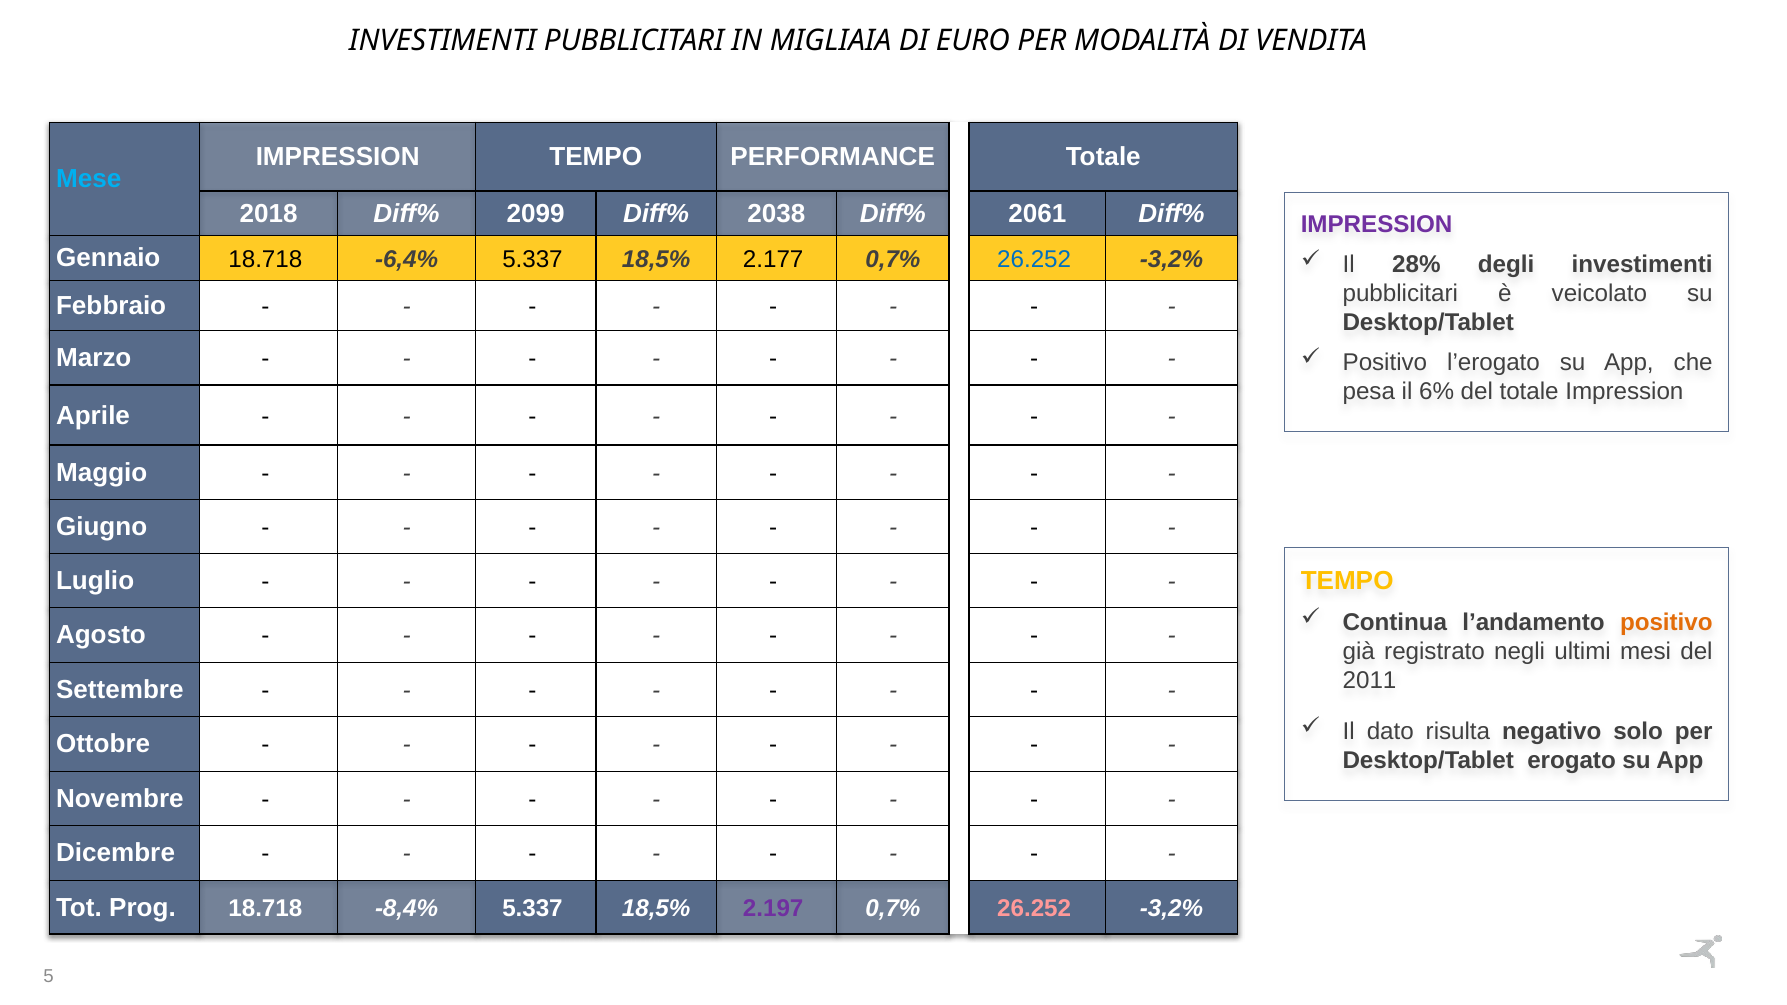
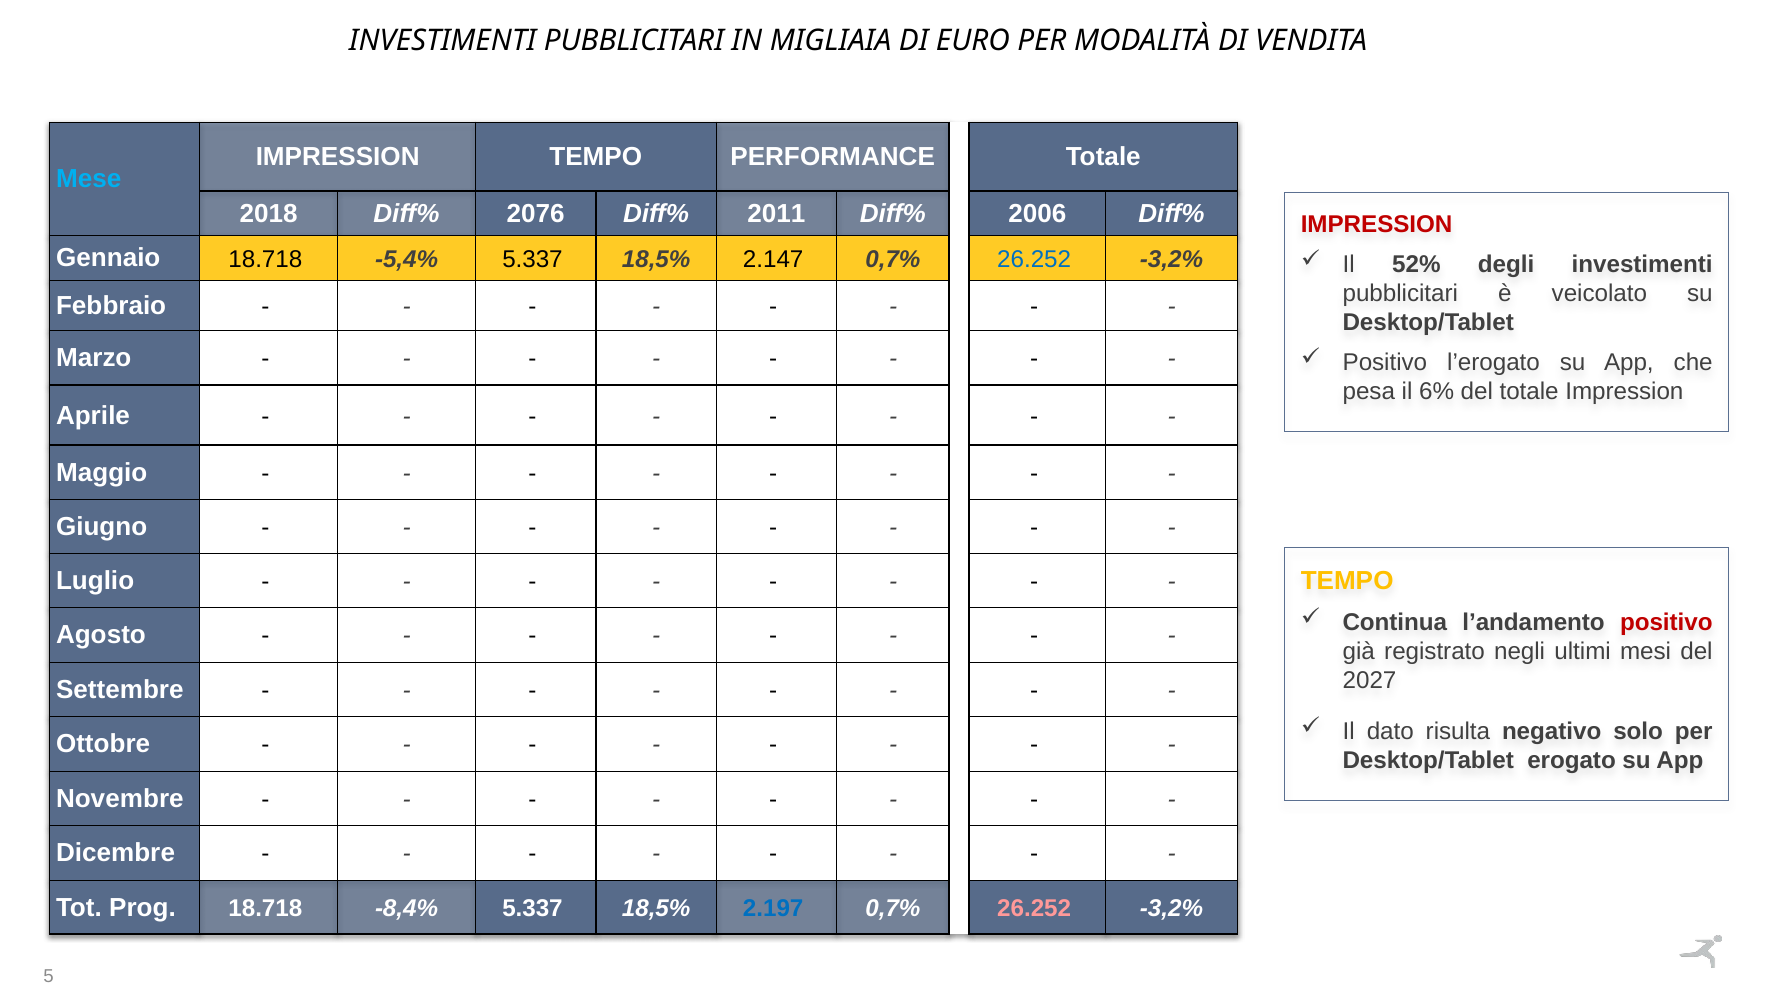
2099: 2099 -> 2076
2038: 2038 -> 2011
2061: 2061 -> 2006
IMPRESSION at (1377, 224) colour: purple -> red
-6,4%: -6,4% -> -5,4%
2.177: 2.177 -> 2.147
28%: 28% -> 52%
positivo at (1666, 623) colour: orange -> red
2011: 2011 -> 2027
2.197 colour: purple -> blue
